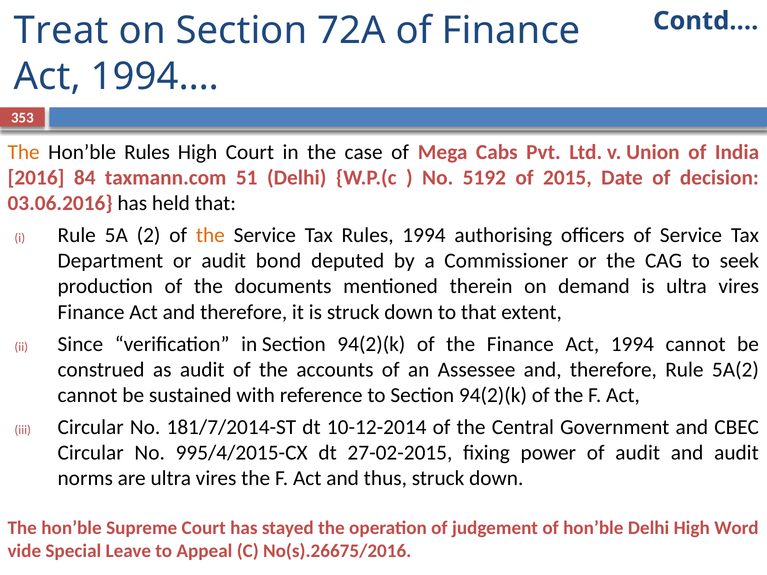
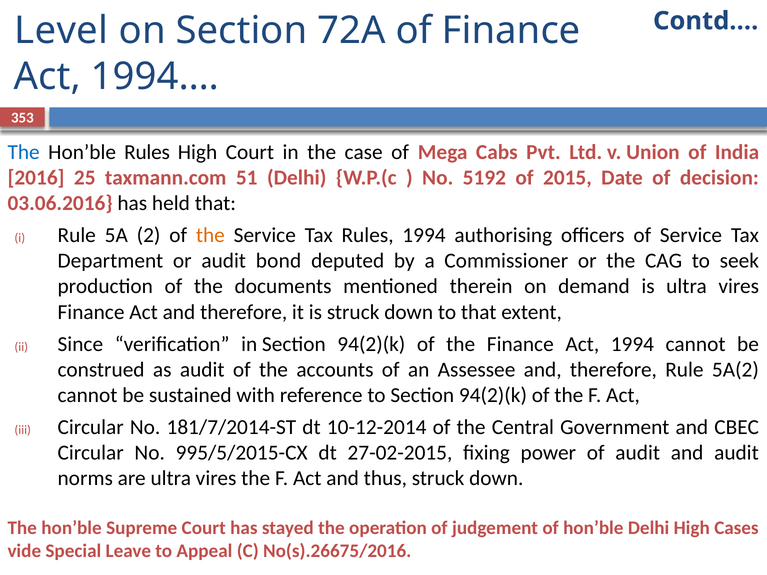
Treat: Treat -> Level
The at (24, 152) colour: orange -> blue
84: 84 -> 25
995/4/2015-CX: 995/4/2015-CX -> 995/5/2015-CX
Word: Word -> Cases
